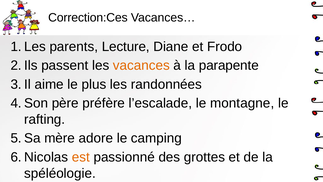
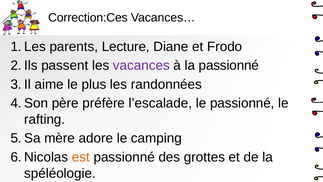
vacances colour: orange -> purple
la parapente: parapente -> passionné
le montagne: montagne -> passionné
